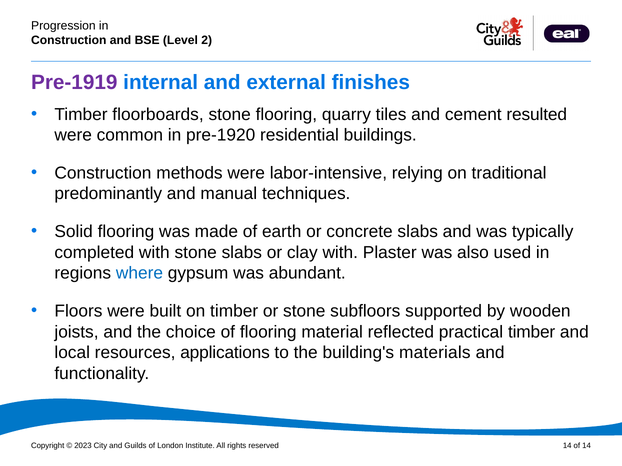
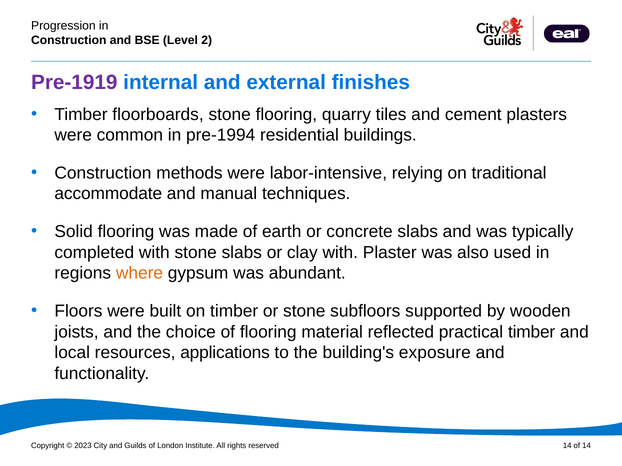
resulted: resulted -> plasters
pre-1920: pre-1920 -> pre-1994
predominantly: predominantly -> accommodate
where colour: blue -> orange
materials: materials -> exposure
